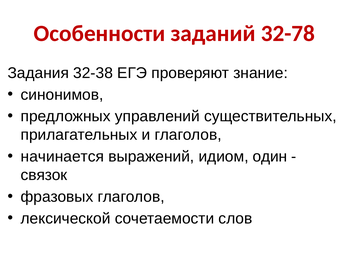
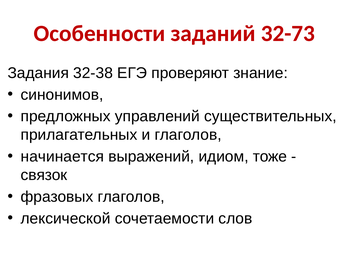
32-78: 32-78 -> 32-73
один: один -> тоже
